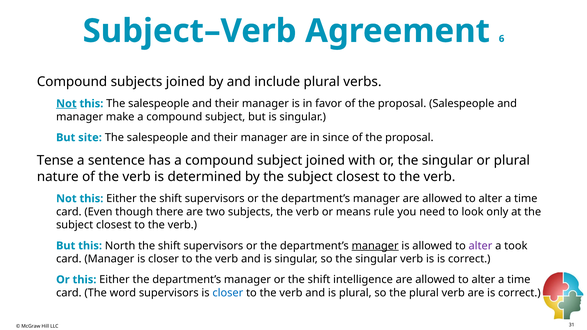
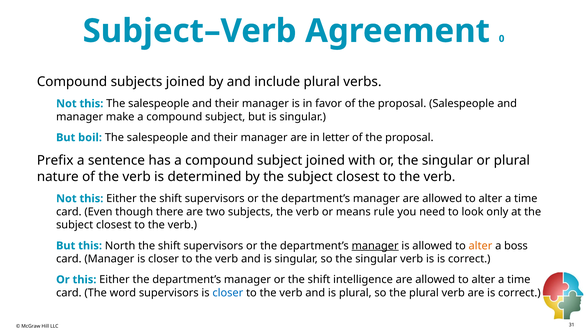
6: 6 -> 0
Not at (66, 104) underline: present -> none
site: site -> boil
since: since -> letter
Tense: Tense -> Prefix
alter at (480, 246) colour: purple -> orange
took: took -> boss
